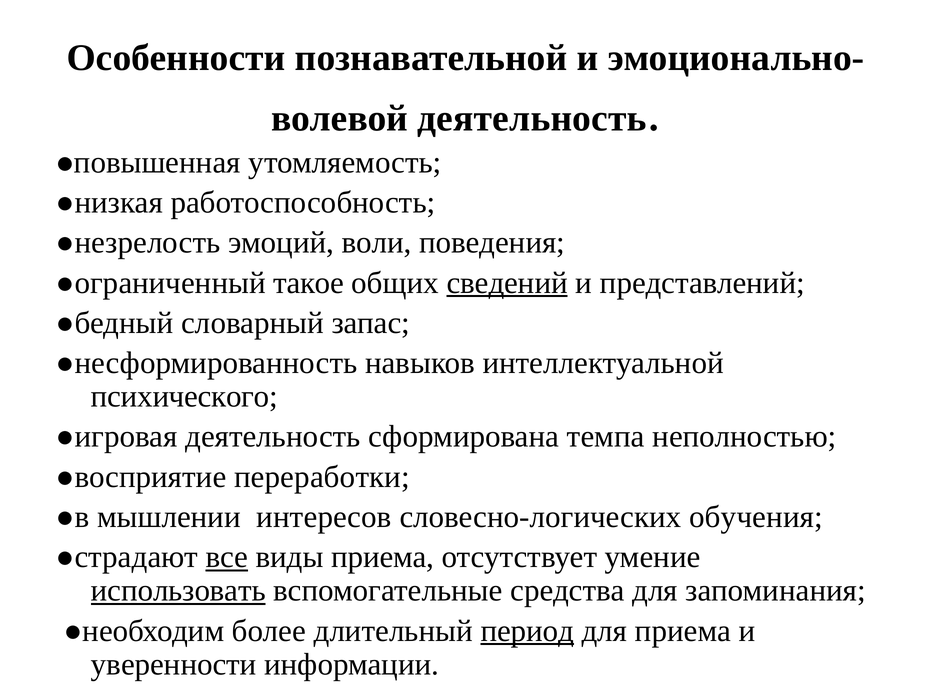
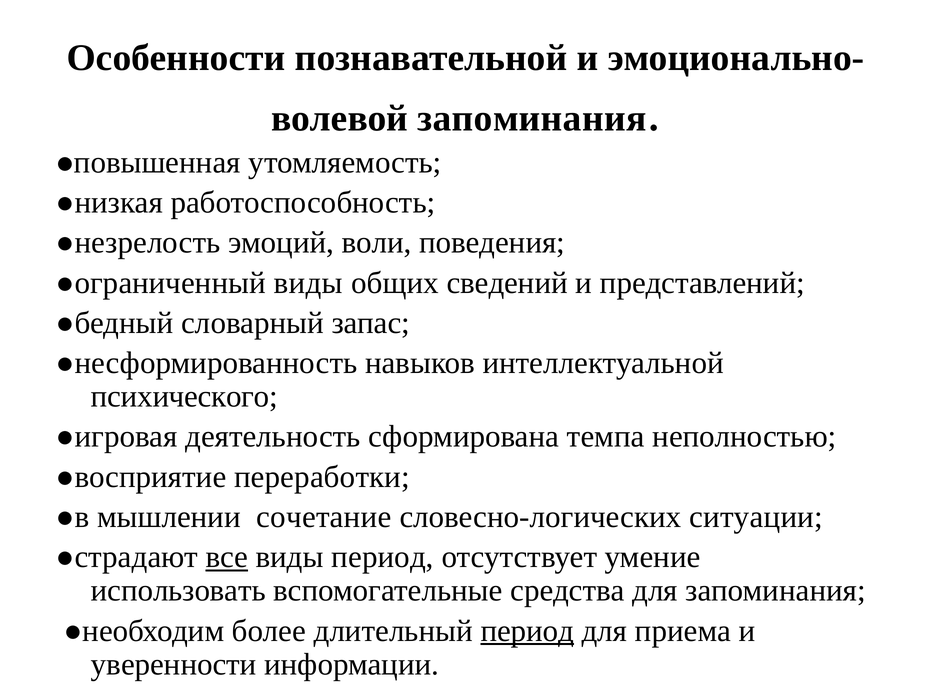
деятельность at (532, 118): деятельность -> запоминания
●ограниченный такое: такое -> виды
сведений underline: present -> none
интересов: интересов -> сочетание
обучения: обучения -> ситуации
виды приема: приема -> период
использовать underline: present -> none
